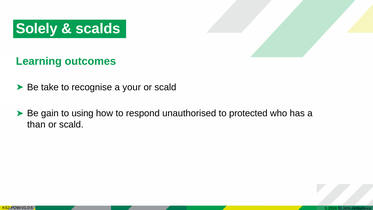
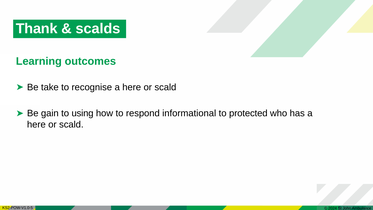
Solely: Solely -> Thank
recognise a your: your -> here
unauthorised: unauthorised -> informational
than at (36, 124): than -> here
